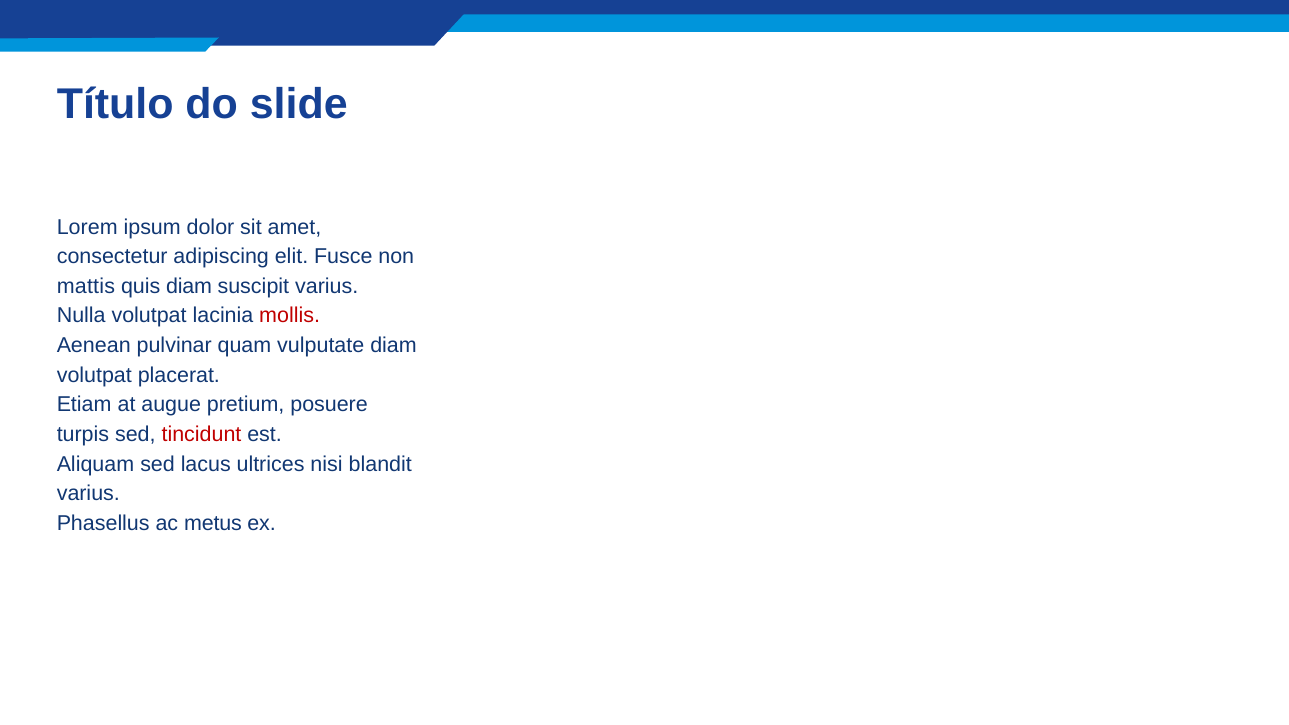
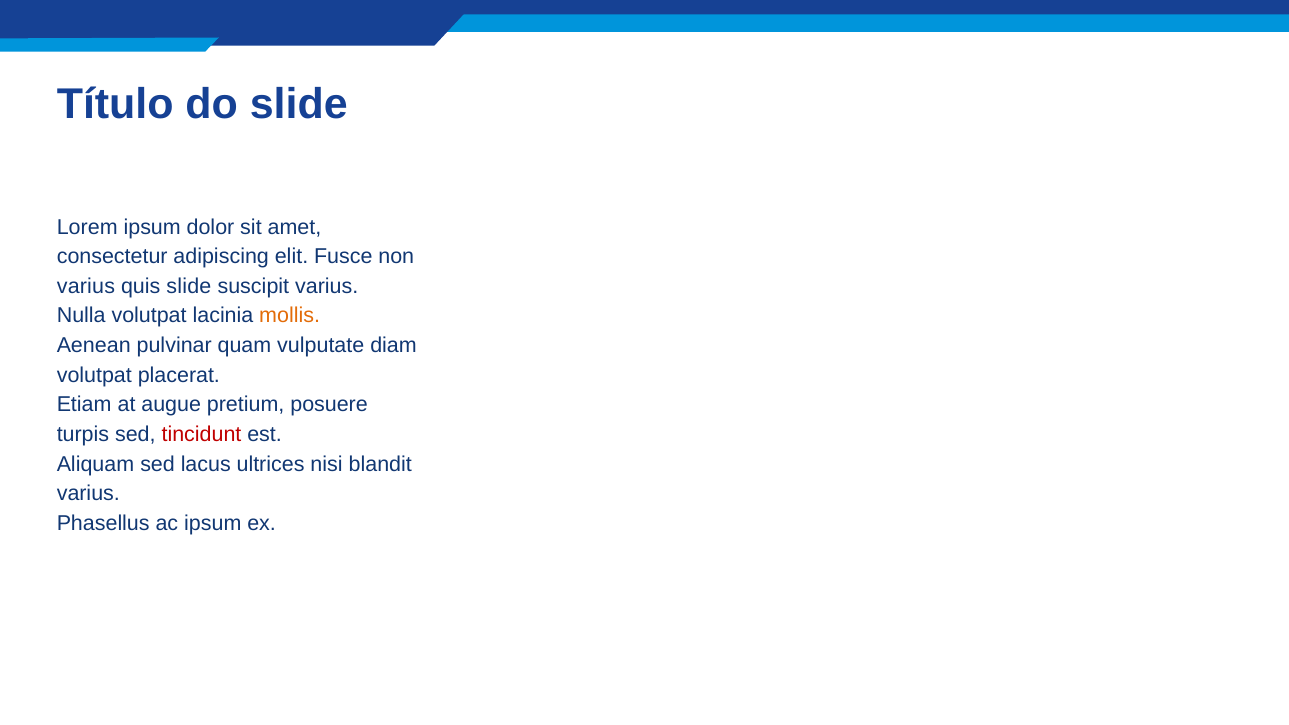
mattis at (86, 286): mattis -> varius
quis diam: diam -> slide
mollis colour: red -> orange
ac metus: metus -> ipsum
